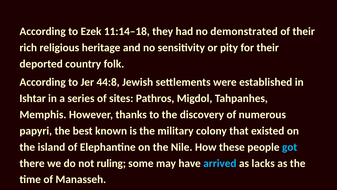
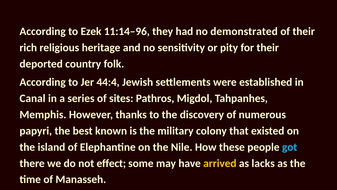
11:14–18: 11:14–18 -> 11:14–96
44:8: 44:8 -> 44:4
Ishtar: Ishtar -> Canal
ruling: ruling -> effect
arrived colour: light blue -> yellow
